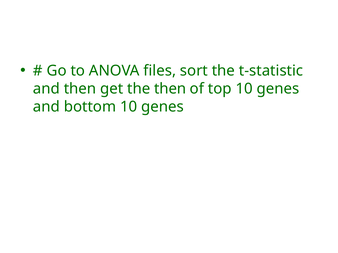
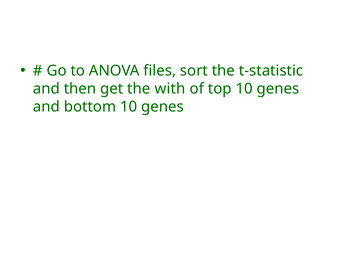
the then: then -> with
